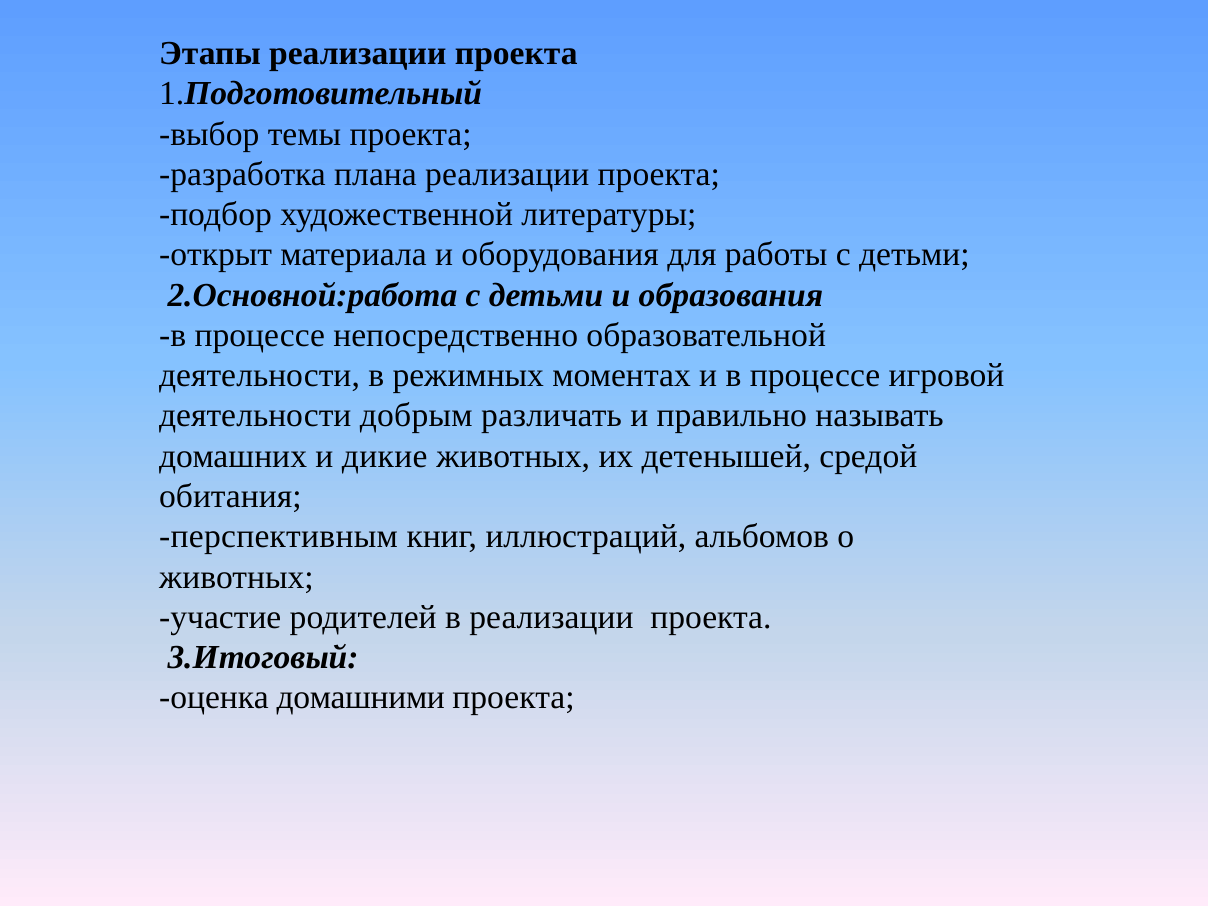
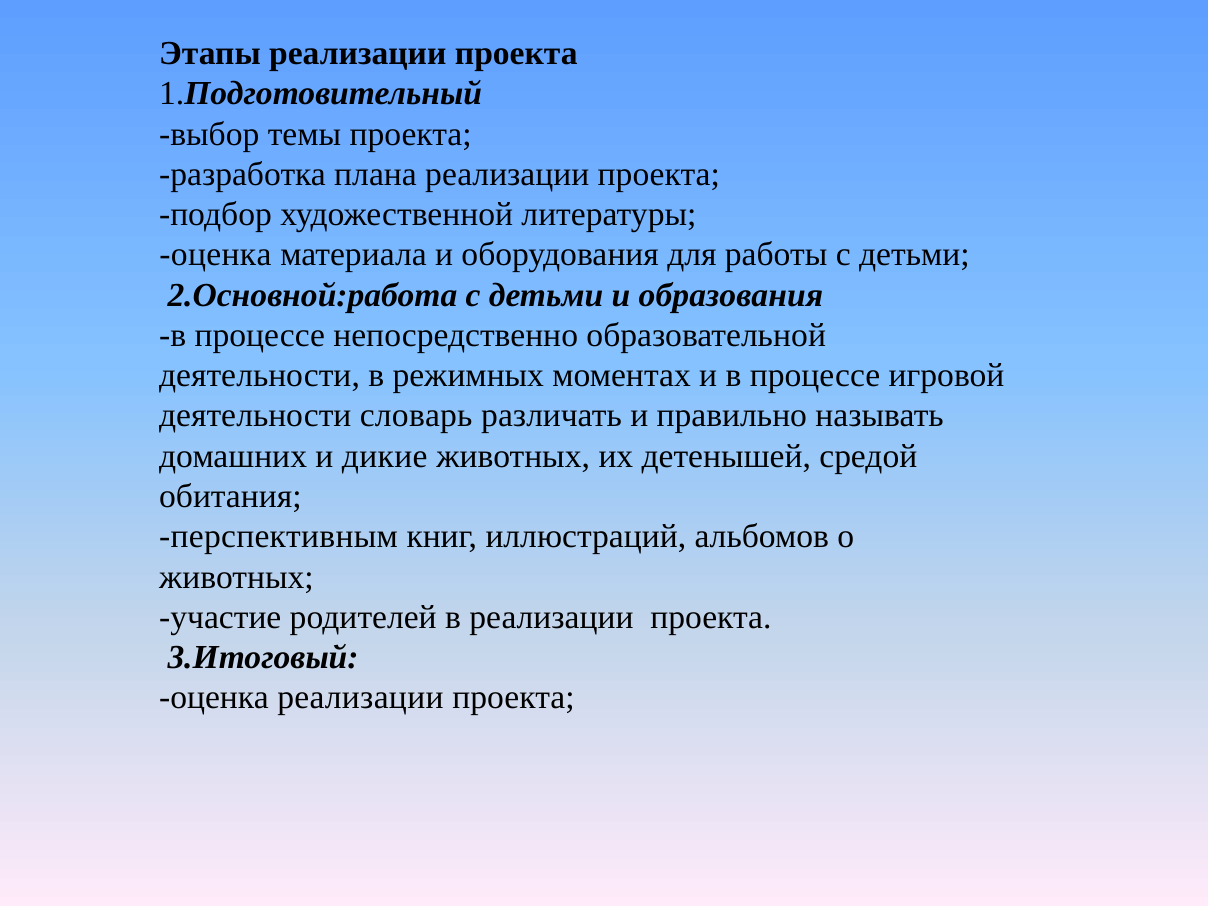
открыт at (216, 255): открыт -> оценка
добрым: добрым -> словарь
оценка домашними: домашними -> реализации
